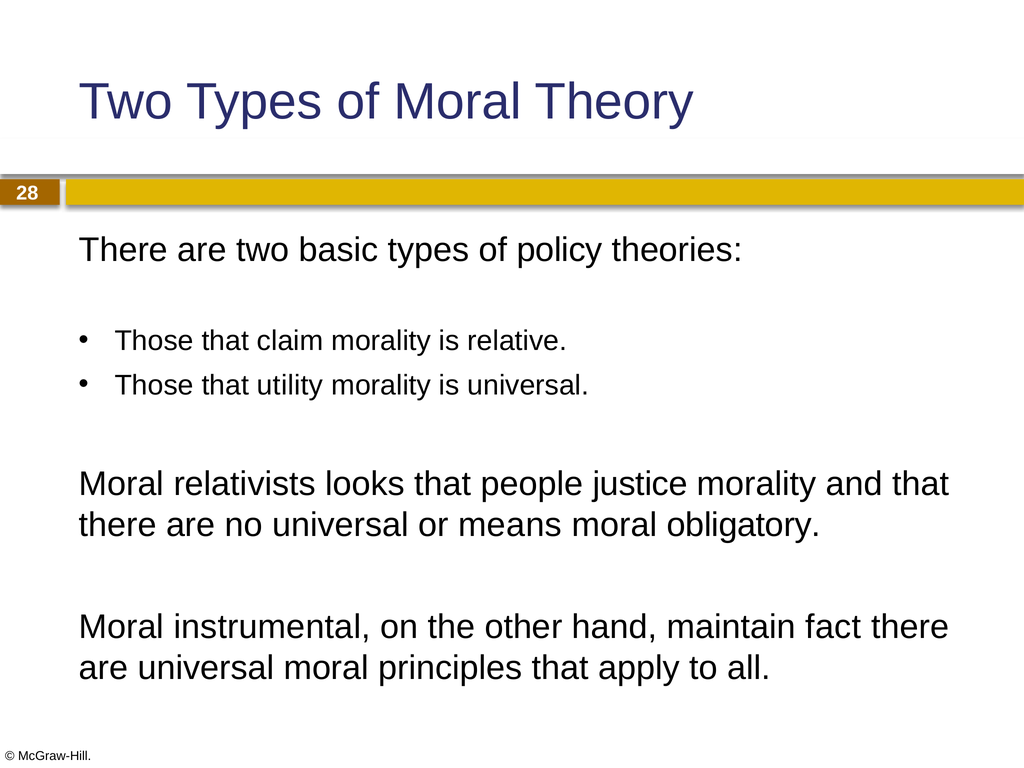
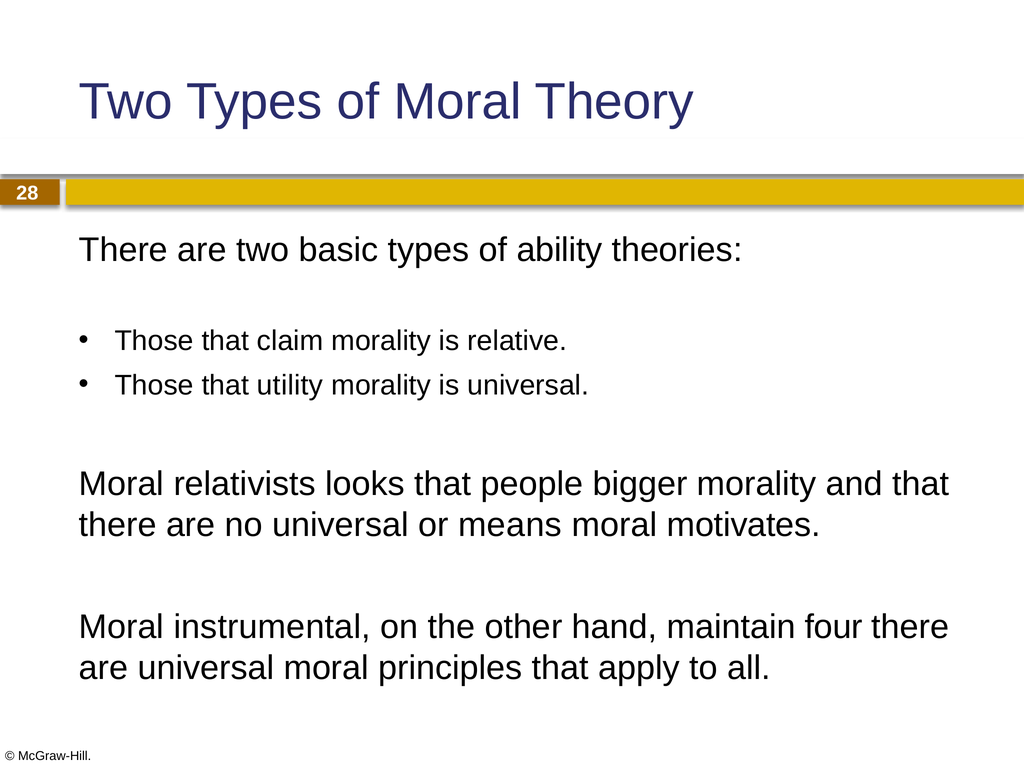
policy: policy -> ability
justice: justice -> bigger
obligatory: obligatory -> motivates
fact: fact -> four
